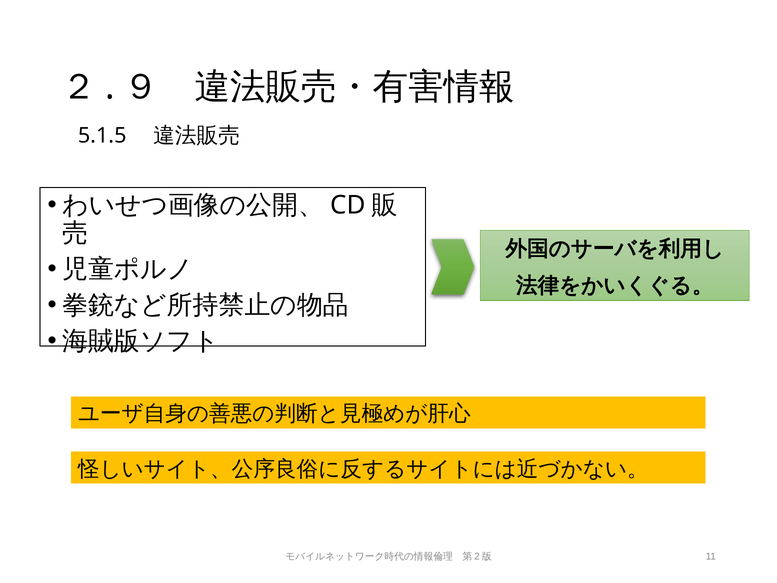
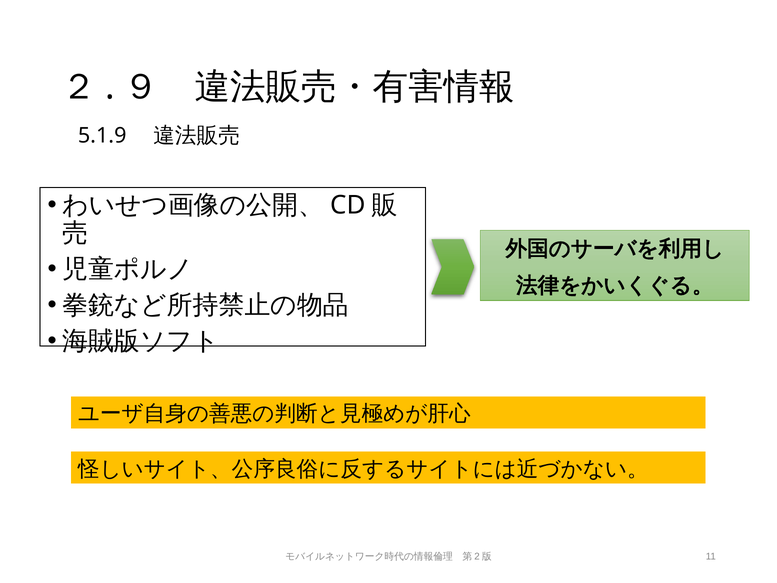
5.1.5: 5.1.5 -> 5.1.9
